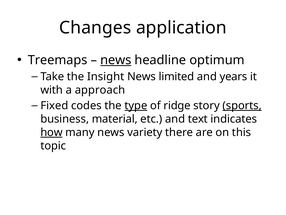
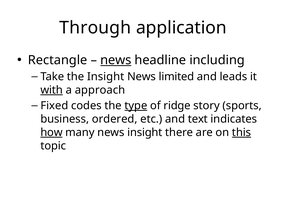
Changes: Changes -> Through
Treemaps: Treemaps -> Rectangle
optimum: optimum -> including
years: years -> leads
with underline: none -> present
sports underline: present -> none
material: material -> ordered
news variety: variety -> insight
this underline: none -> present
